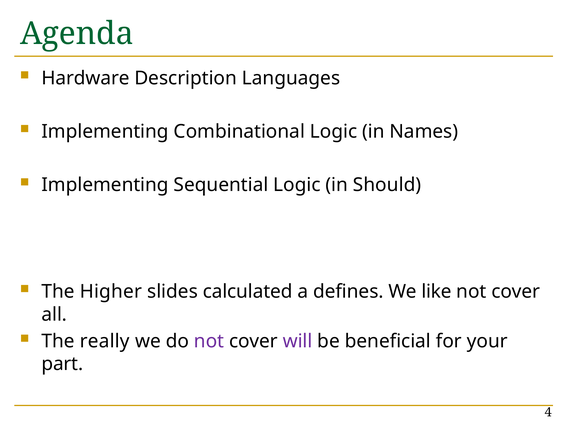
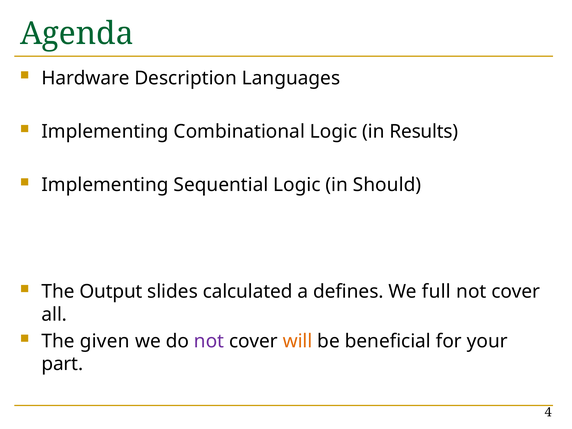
Names: Names -> Results
Higher: Higher -> Output
like: like -> full
really: really -> given
will colour: purple -> orange
